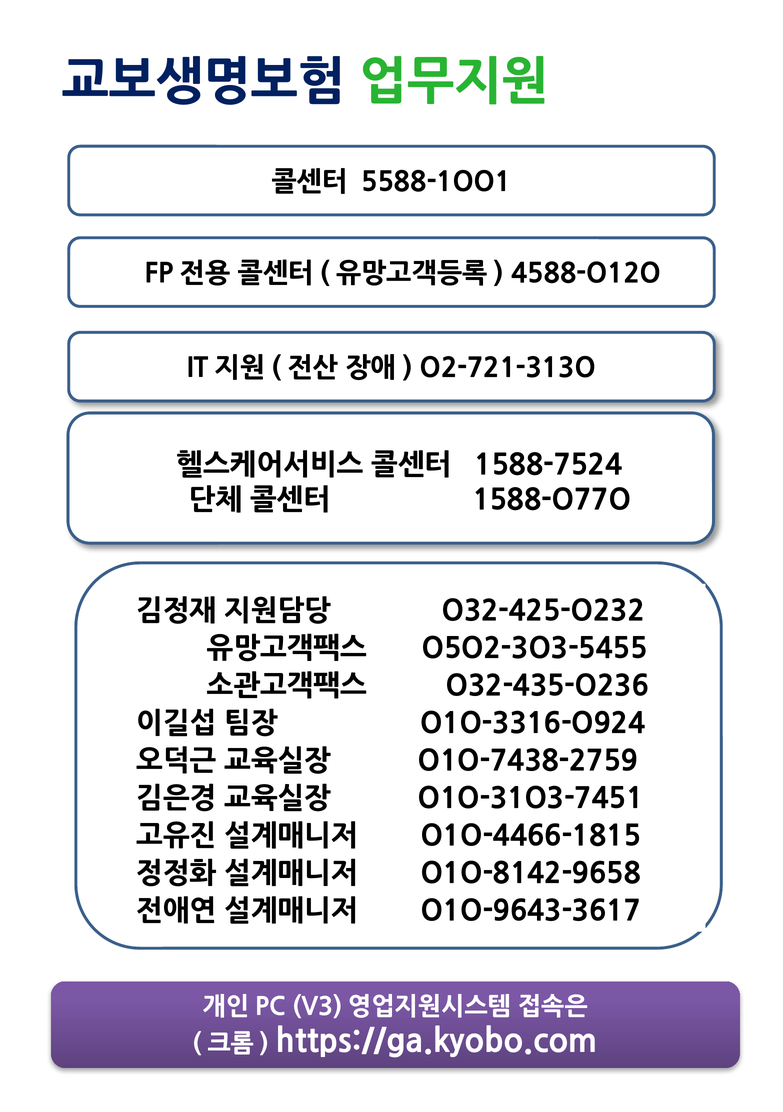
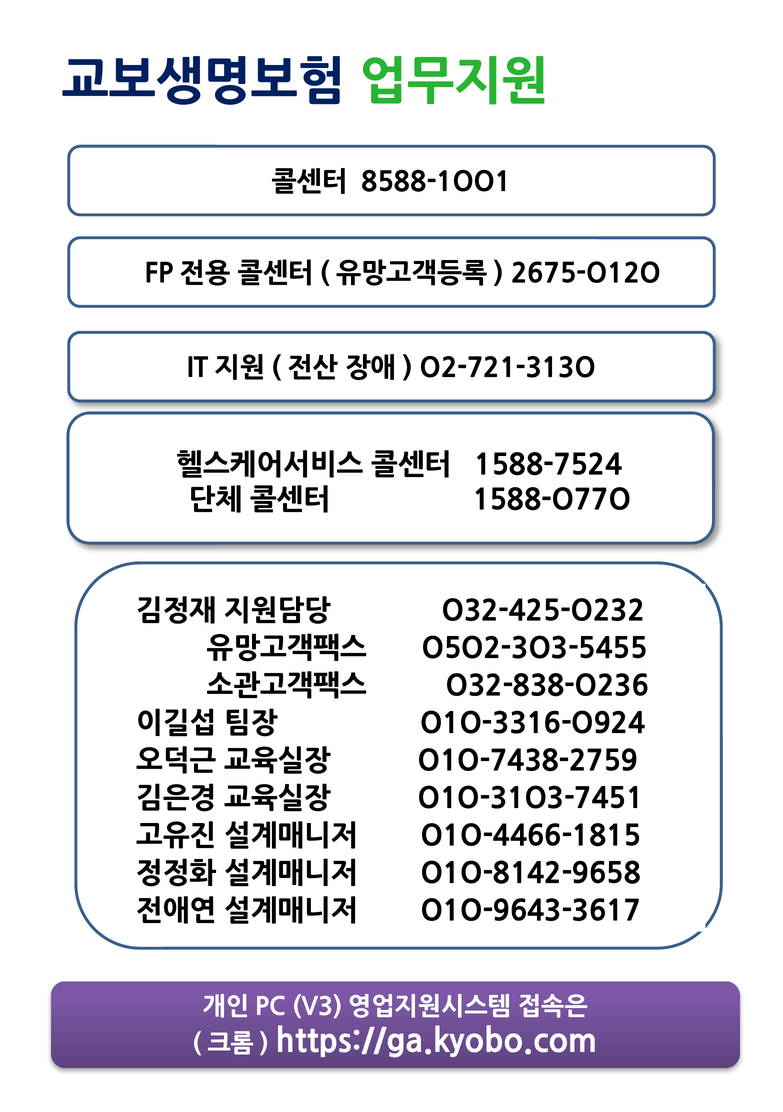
5588-1OO1: 5588-1OO1 -> 8588-1OO1
4588-O12O: 4588-O12O -> 2675-O12O
O32-435-O236: O32-435-O236 -> O32-838-O236
